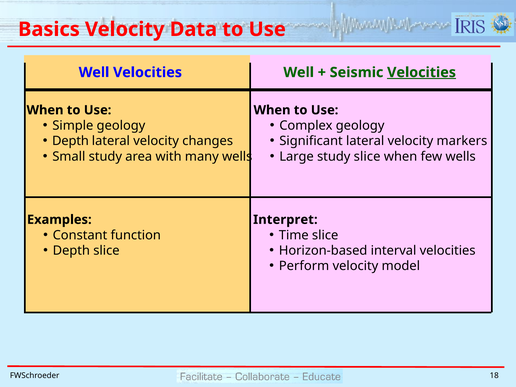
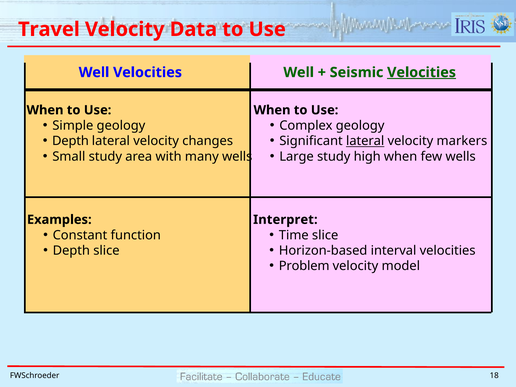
Basics: Basics -> Travel
lateral at (365, 141) underline: none -> present
study slice: slice -> high
Perform: Perform -> Problem
